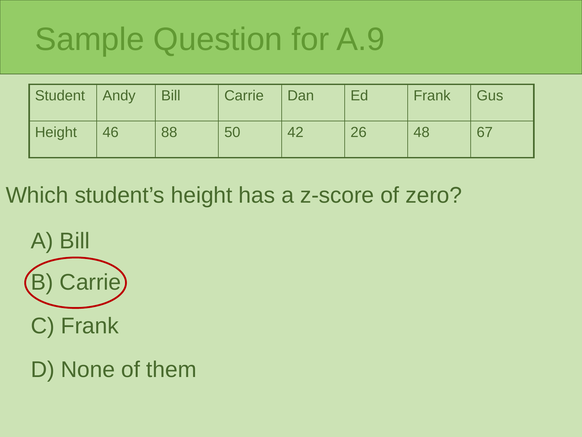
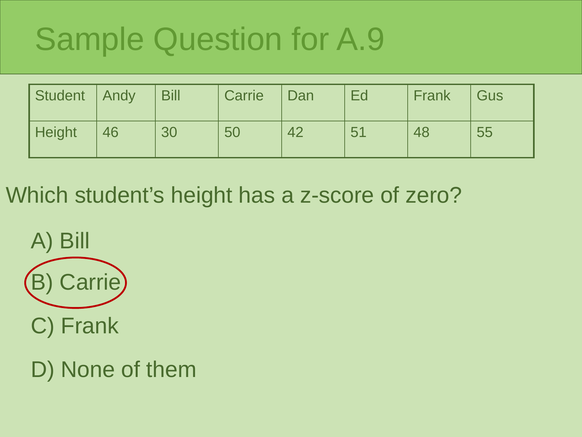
88: 88 -> 30
26: 26 -> 51
67: 67 -> 55
